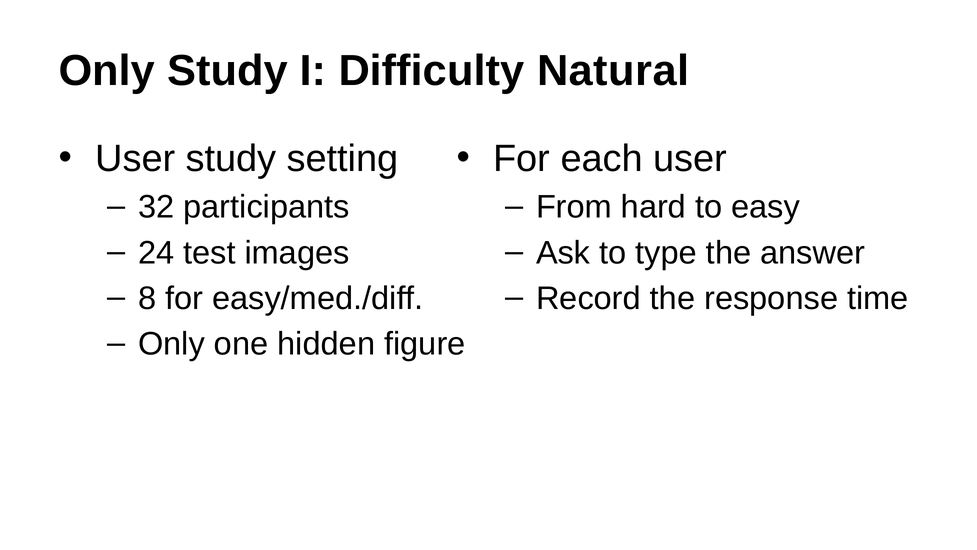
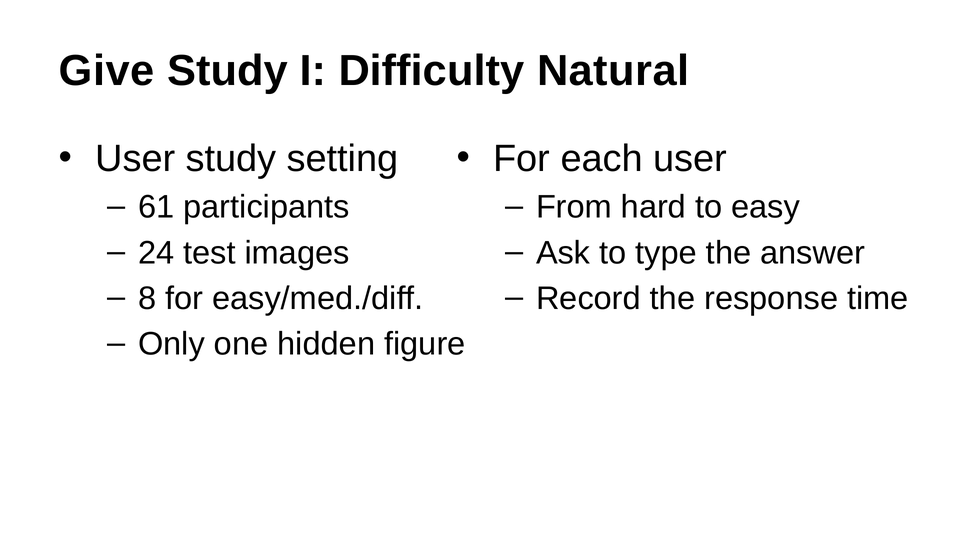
Only at (107, 71): Only -> Give
32: 32 -> 61
